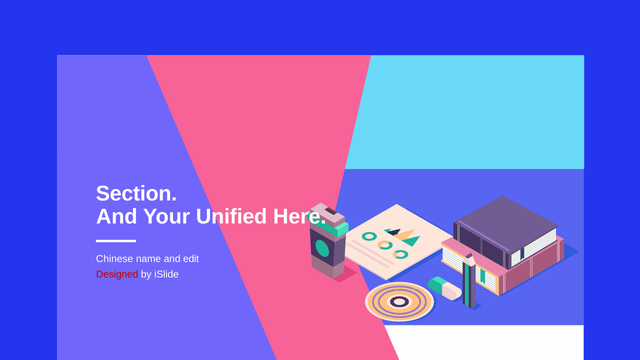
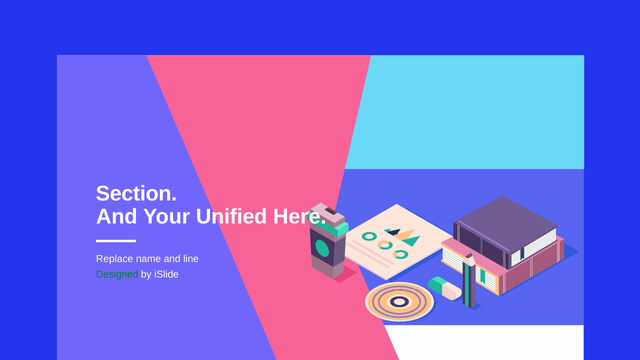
Chinese: Chinese -> Replace
edit: edit -> line
Designed colour: red -> green
